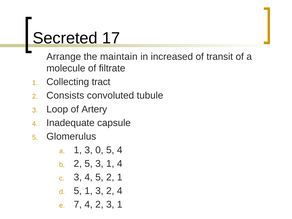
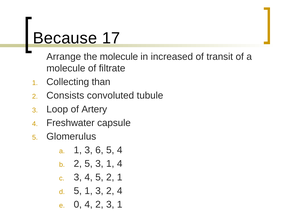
Secreted: Secreted -> Because
the maintain: maintain -> molecule
tract: tract -> than
Inadequate: Inadequate -> Freshwater
0: 0 -> 6
7: 7 -> 0
